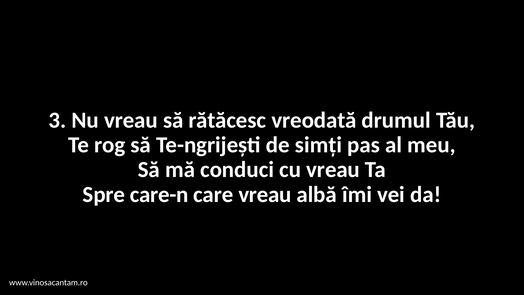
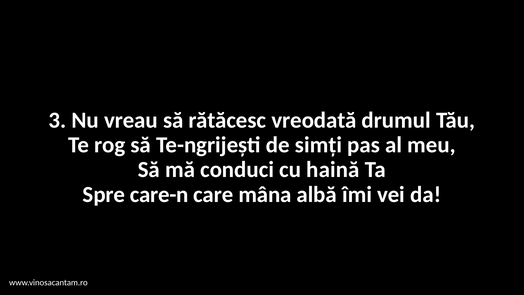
cu vreau: vreau -> haină
care vreau: vreau -> mâna
